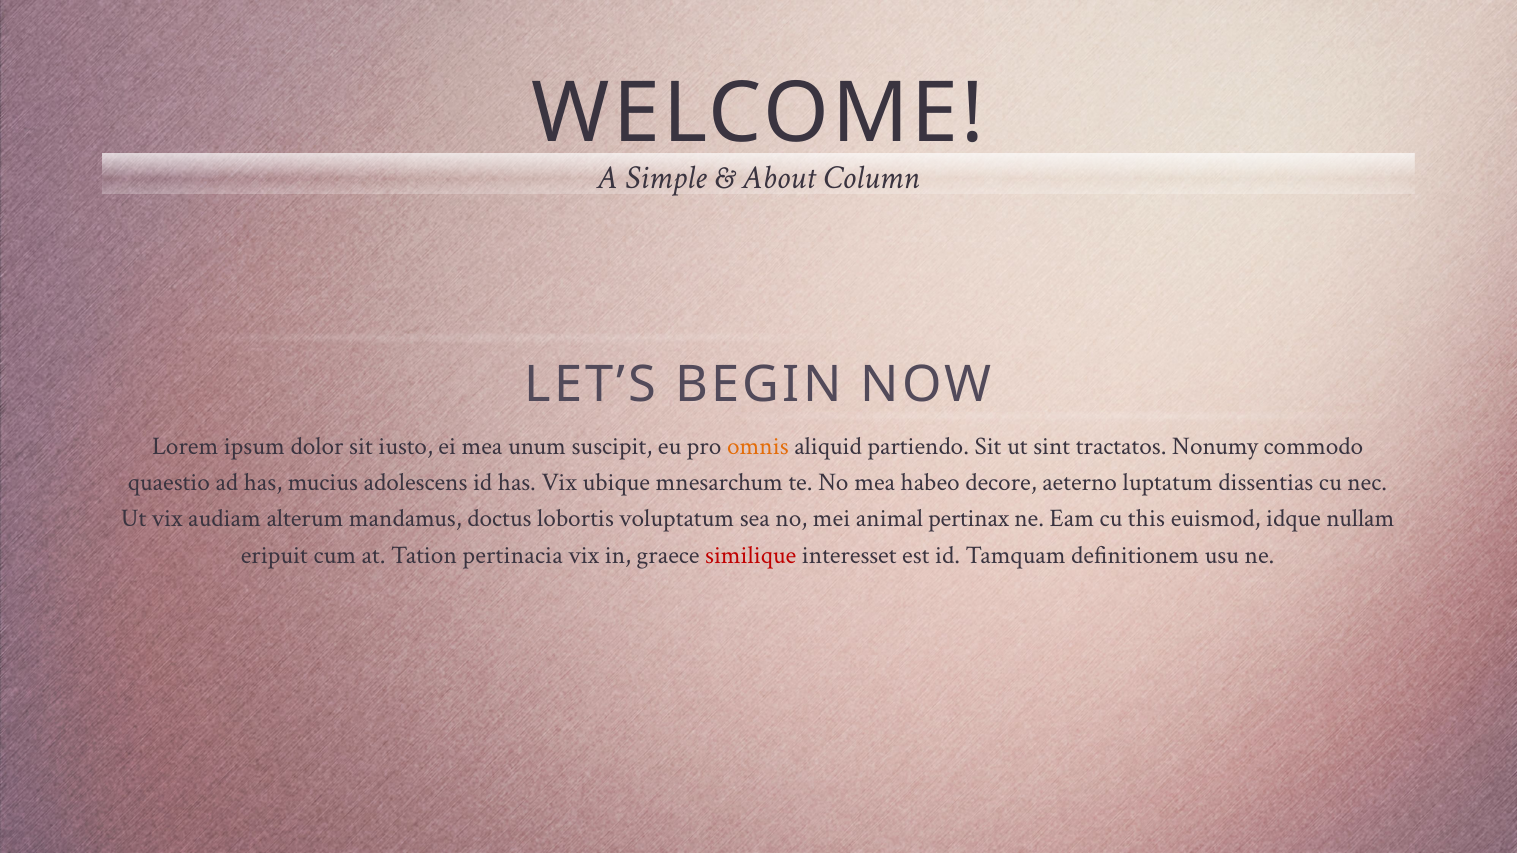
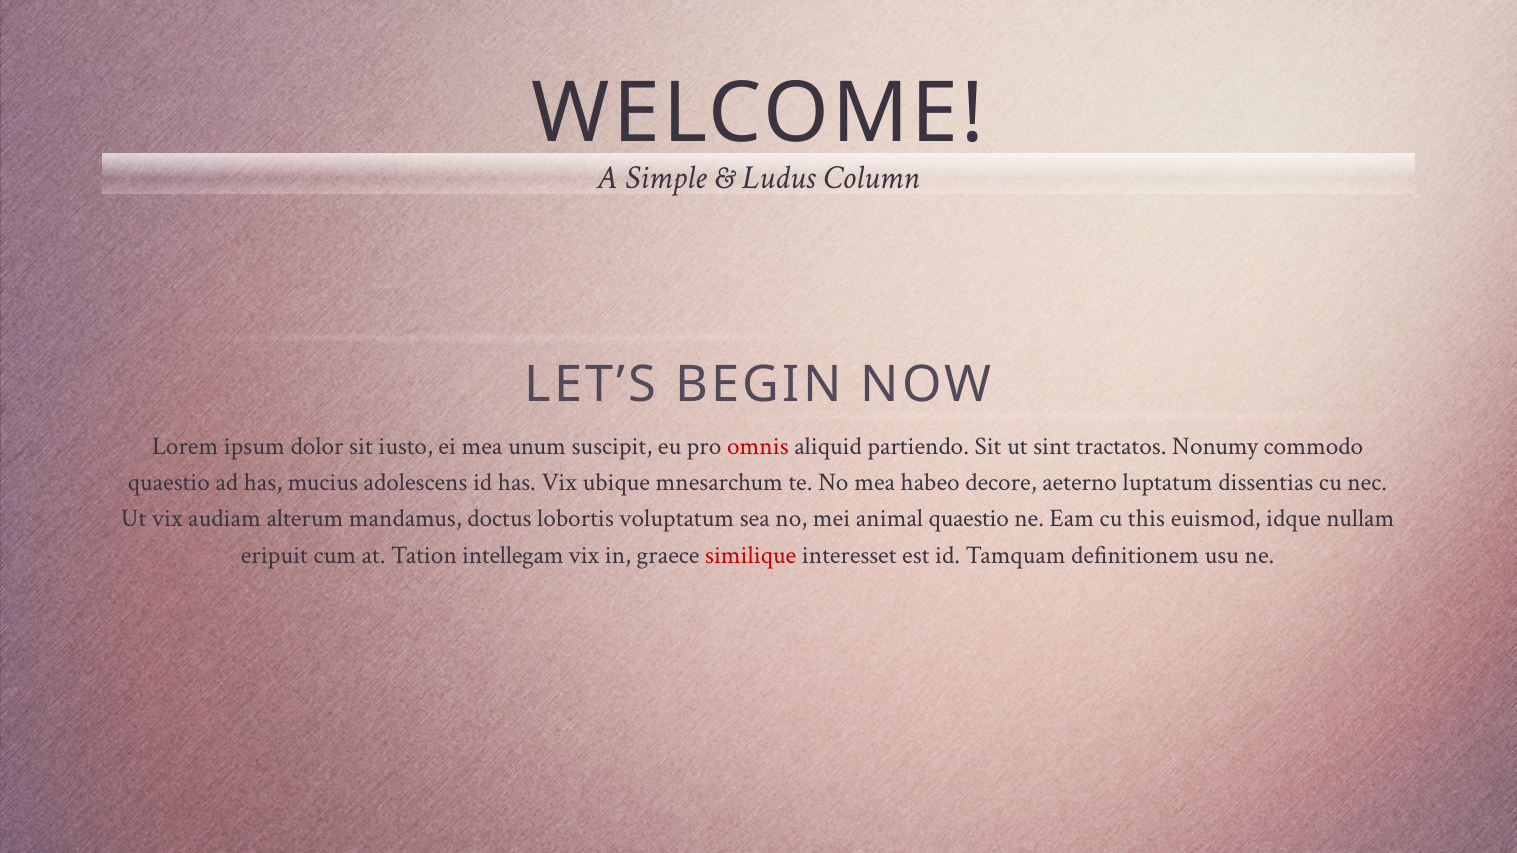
About: About -> Ludus
omnis colour: orange -> red
animal pertinax: pertinax -> quaestio
pertinacia: pertinacia -> intellegam
